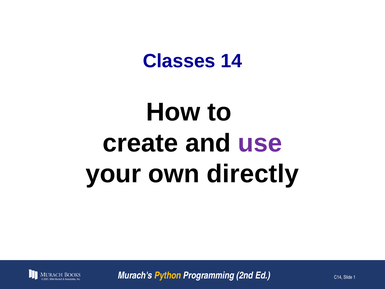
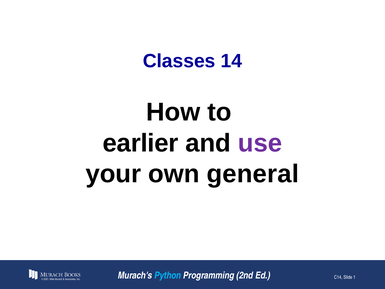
create: create -> earlier
directly: directly -> general
Python colour: yellow -> light blue
